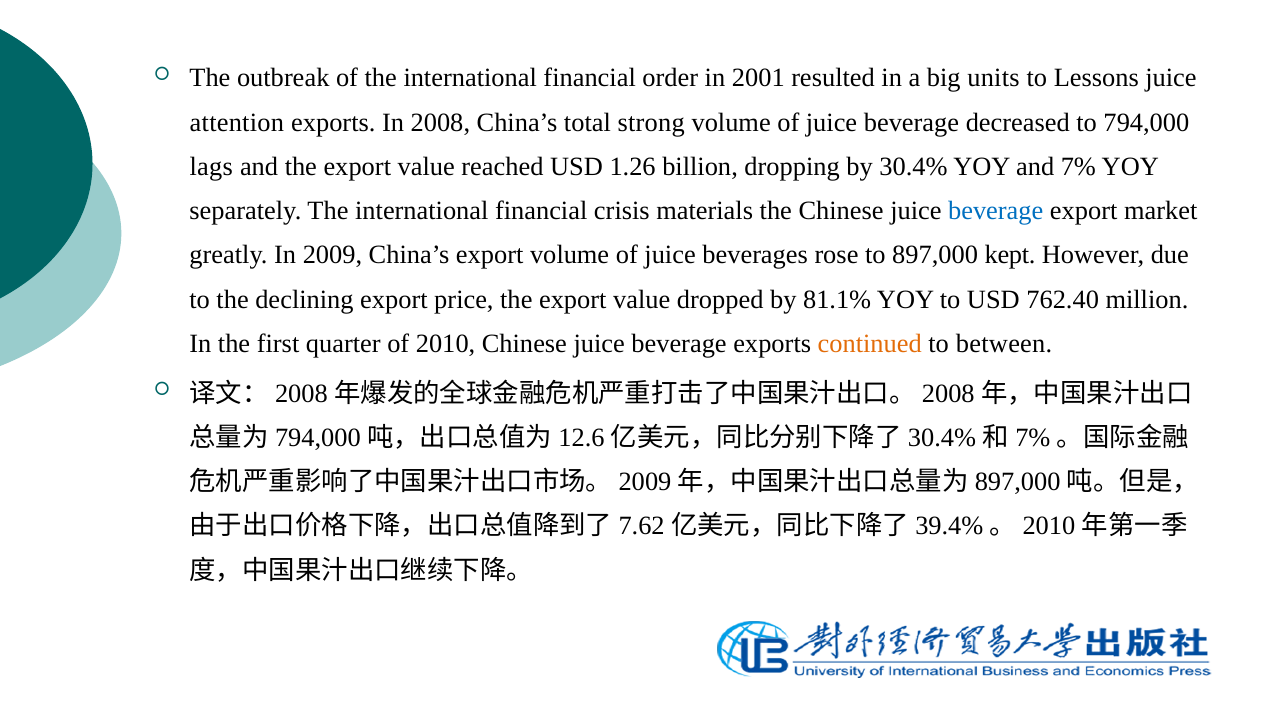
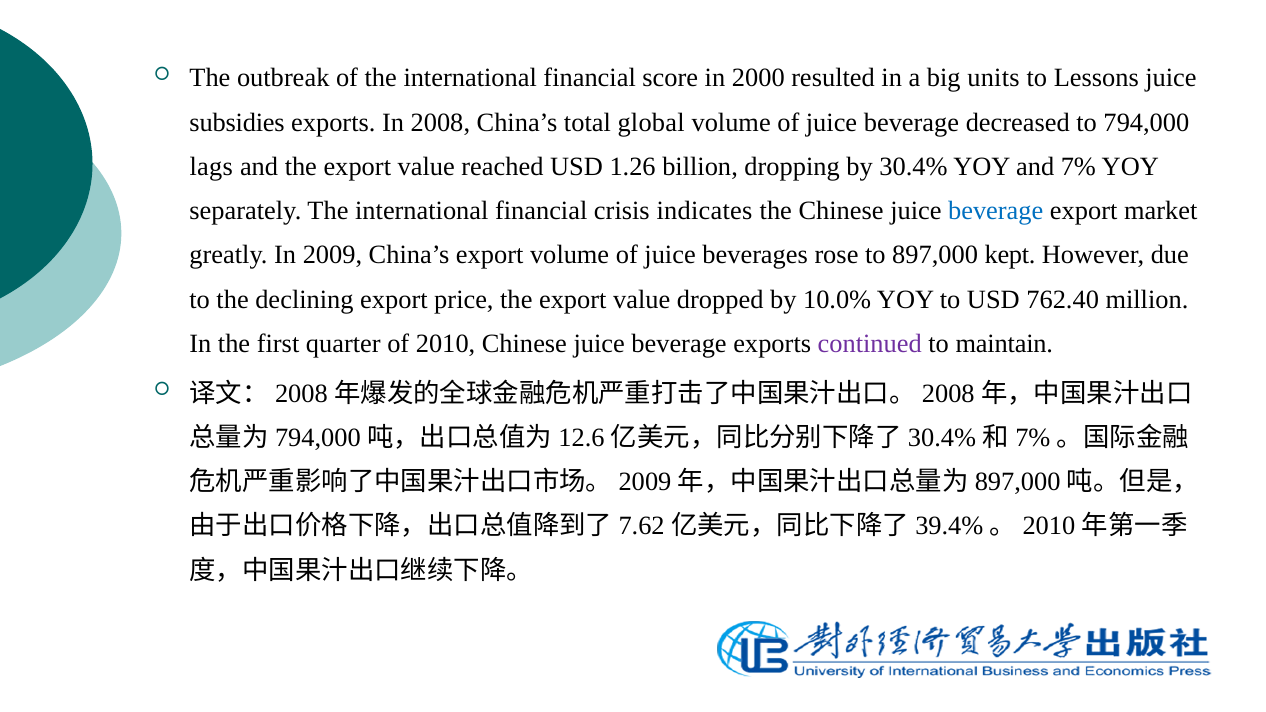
order: order -> score
2001: 2001 -> 2000
attention: attention -> subsidies
strong: strong -> global
materials: materials -> indicates
81.1%: 81.1% -> 10.0%
continued colour: orange -> purple
between: between -> maintain
